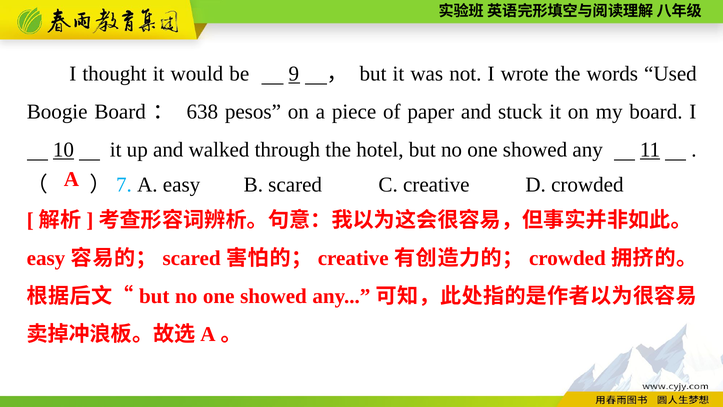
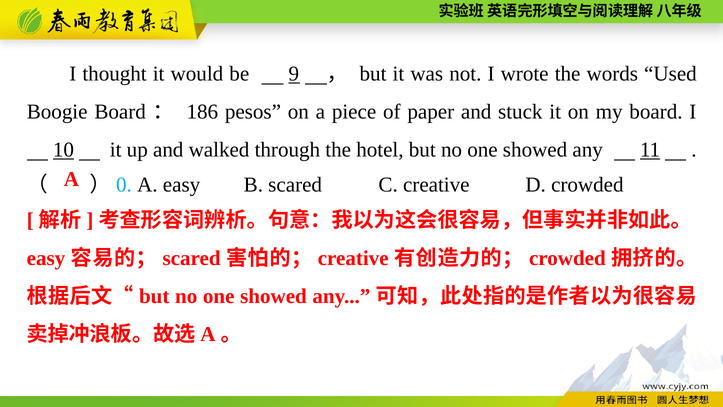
638: 638 -> 186
7: 7 -> 0
